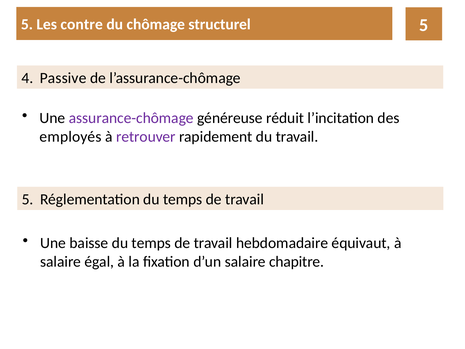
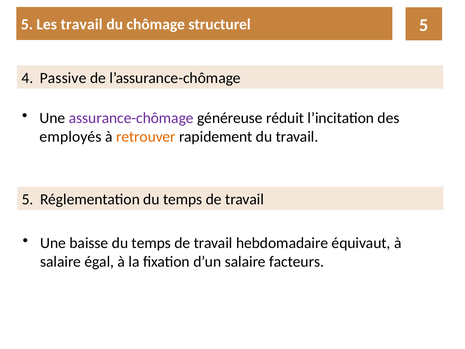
Les contre: contre -> travail
retrouver colour: purple -> orange
chapitre: chapitre -> facteurs
